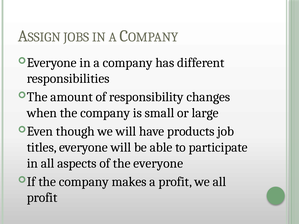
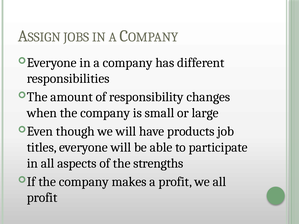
the everyone: everyone -> strengths
